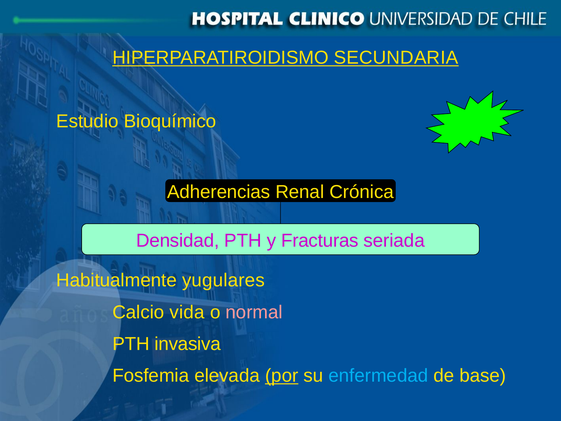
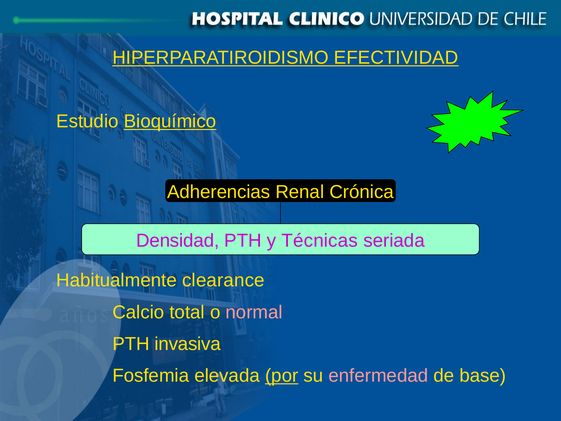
SECUNDARIA: SECUNDARIA -> EFECTIVIDAD
Bioquímico underline: none -> present
Fracturas: Fracturas -> Técnicas
yugulares: yugulares -> clearance
vida: vida -> total
enfermedad colour: light blue -> pink
